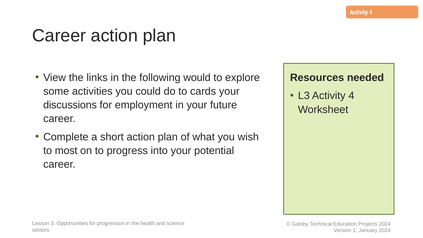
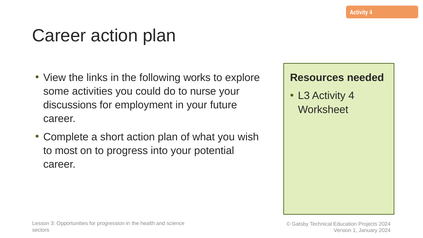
would: would -> works
cards: cards -> nurse
